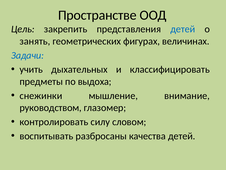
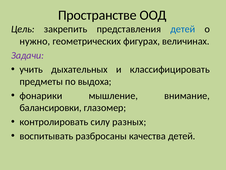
занять: занять -> нужно
Задачи colour: blue -> purple
снежинки: снежинки -> фонарики
руководством: руководством -> балансировки
словом: словом -> разных
